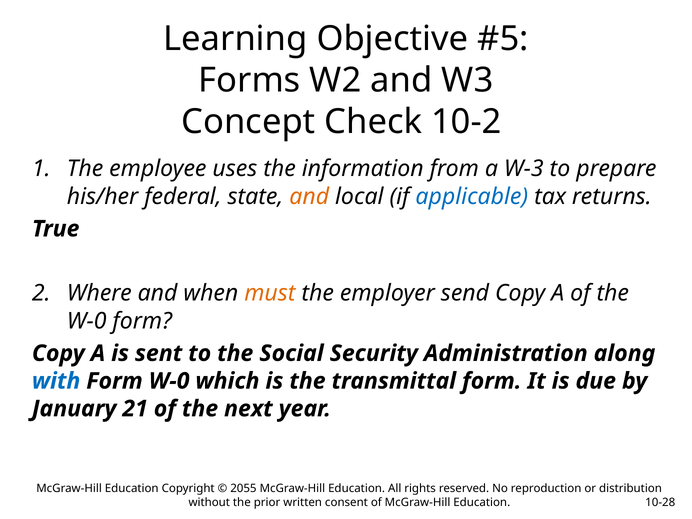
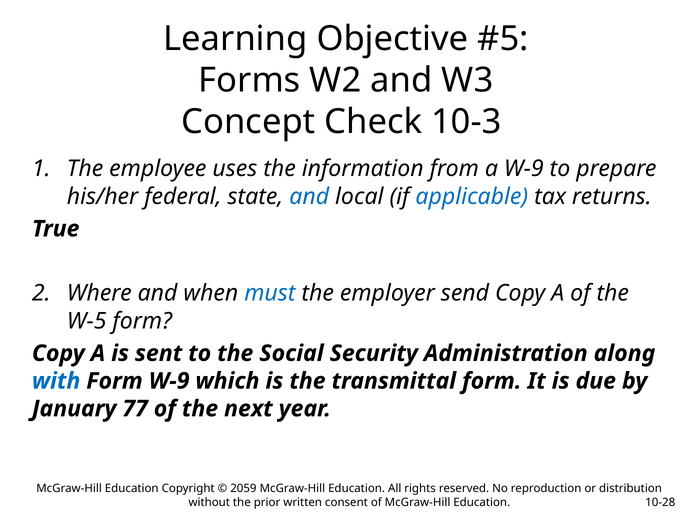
10-2: 10-2 -> 10-3
a W-3: W-3 -> W-9
and at (309, 197) colour: orange -> blue
must colour: orange -> blue
W-0 at (87, 321): W-0 -> W-5
Form W-0: W-0 -> W-9
21: 21 -> 77
2055: 2055 -> 2059
